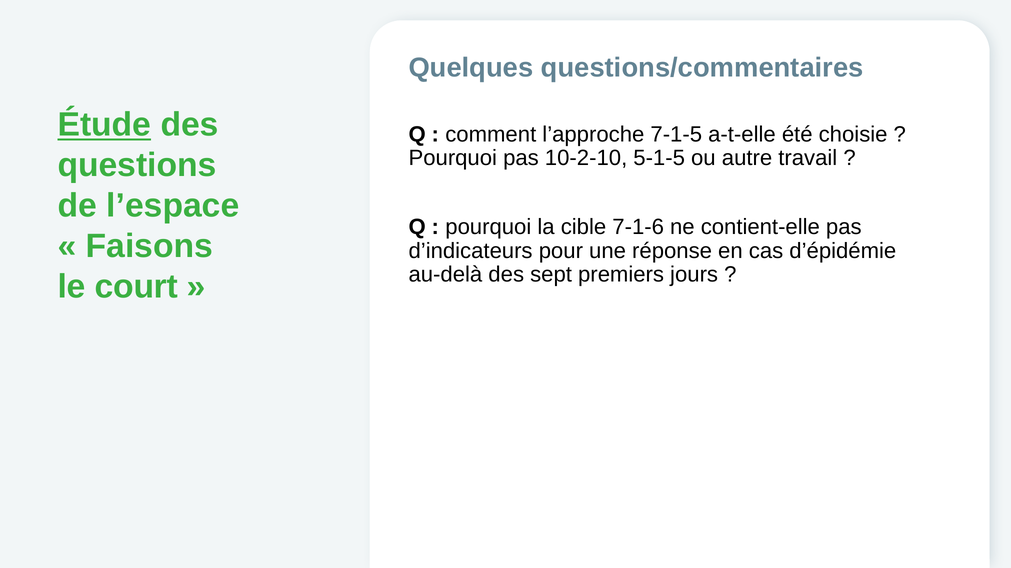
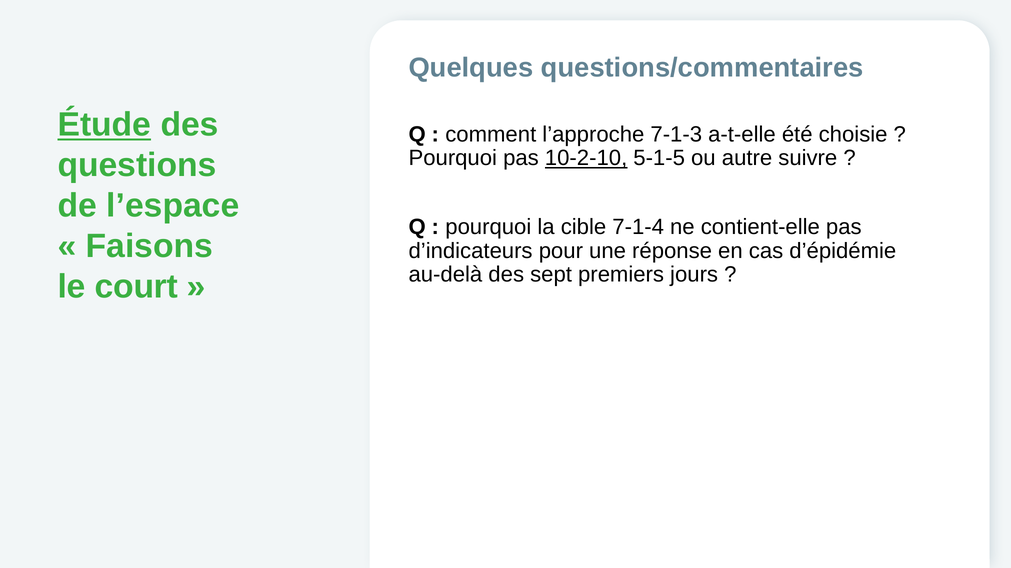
7-1-5: 7-1-5 -> 7-1-3
10-2-10 underline: none -> present
travail: travail -> suivre
7-1-6: 7-1-6 -> 7-1-4
